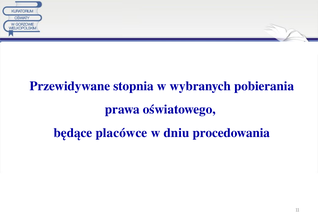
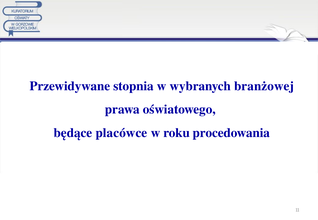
pobierania: pobierania -> branżowej
dniu: dniu -> roku
